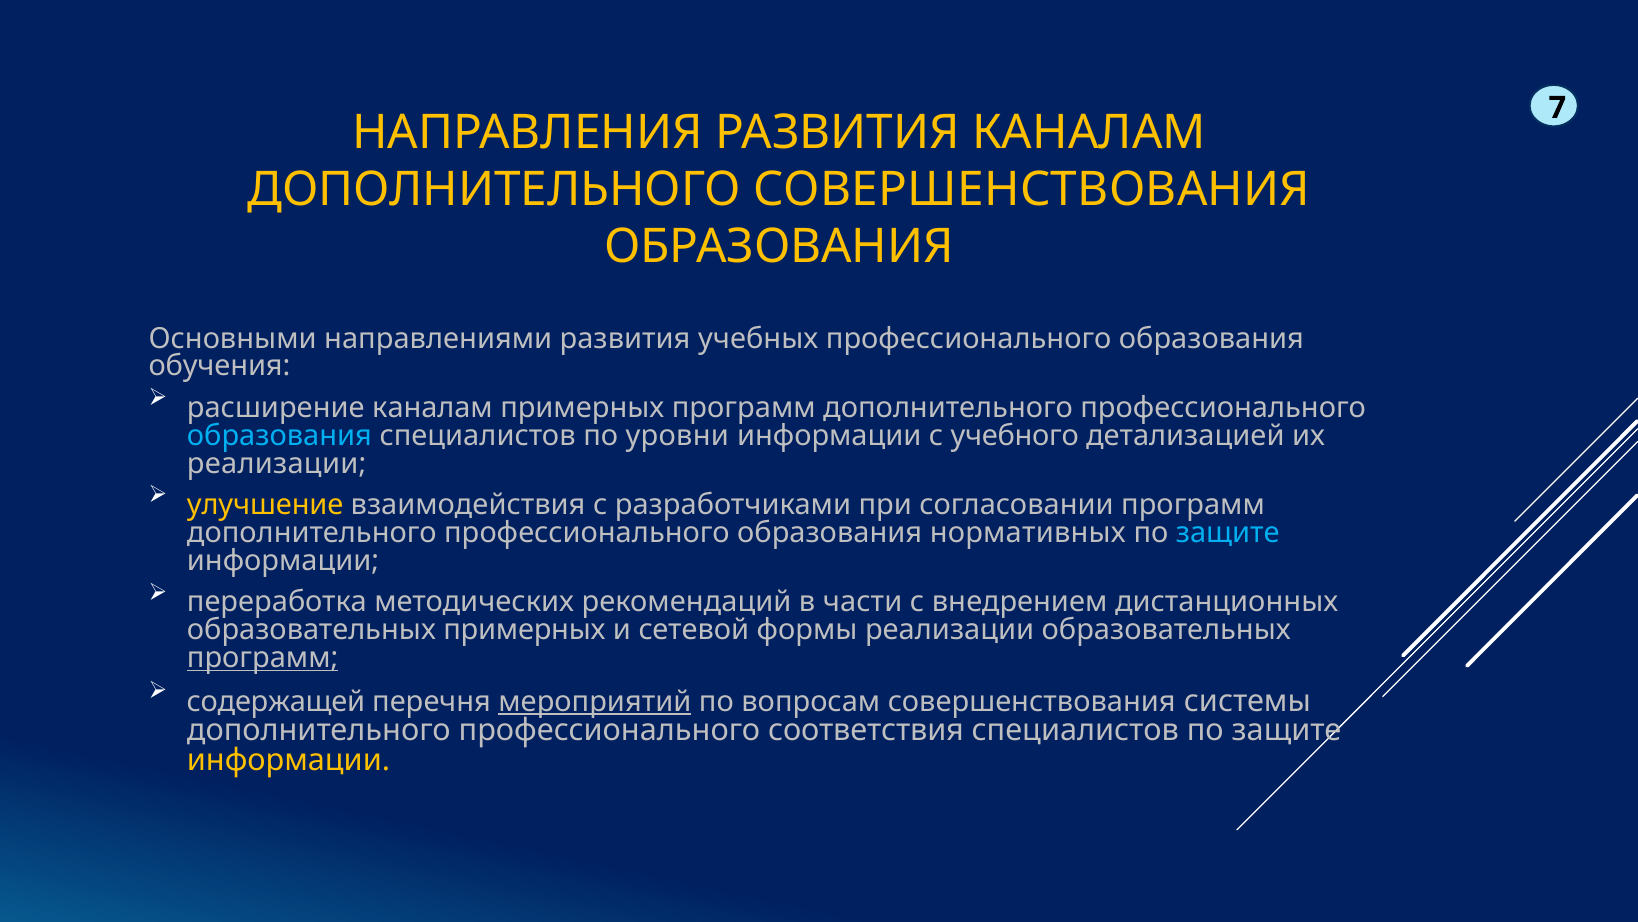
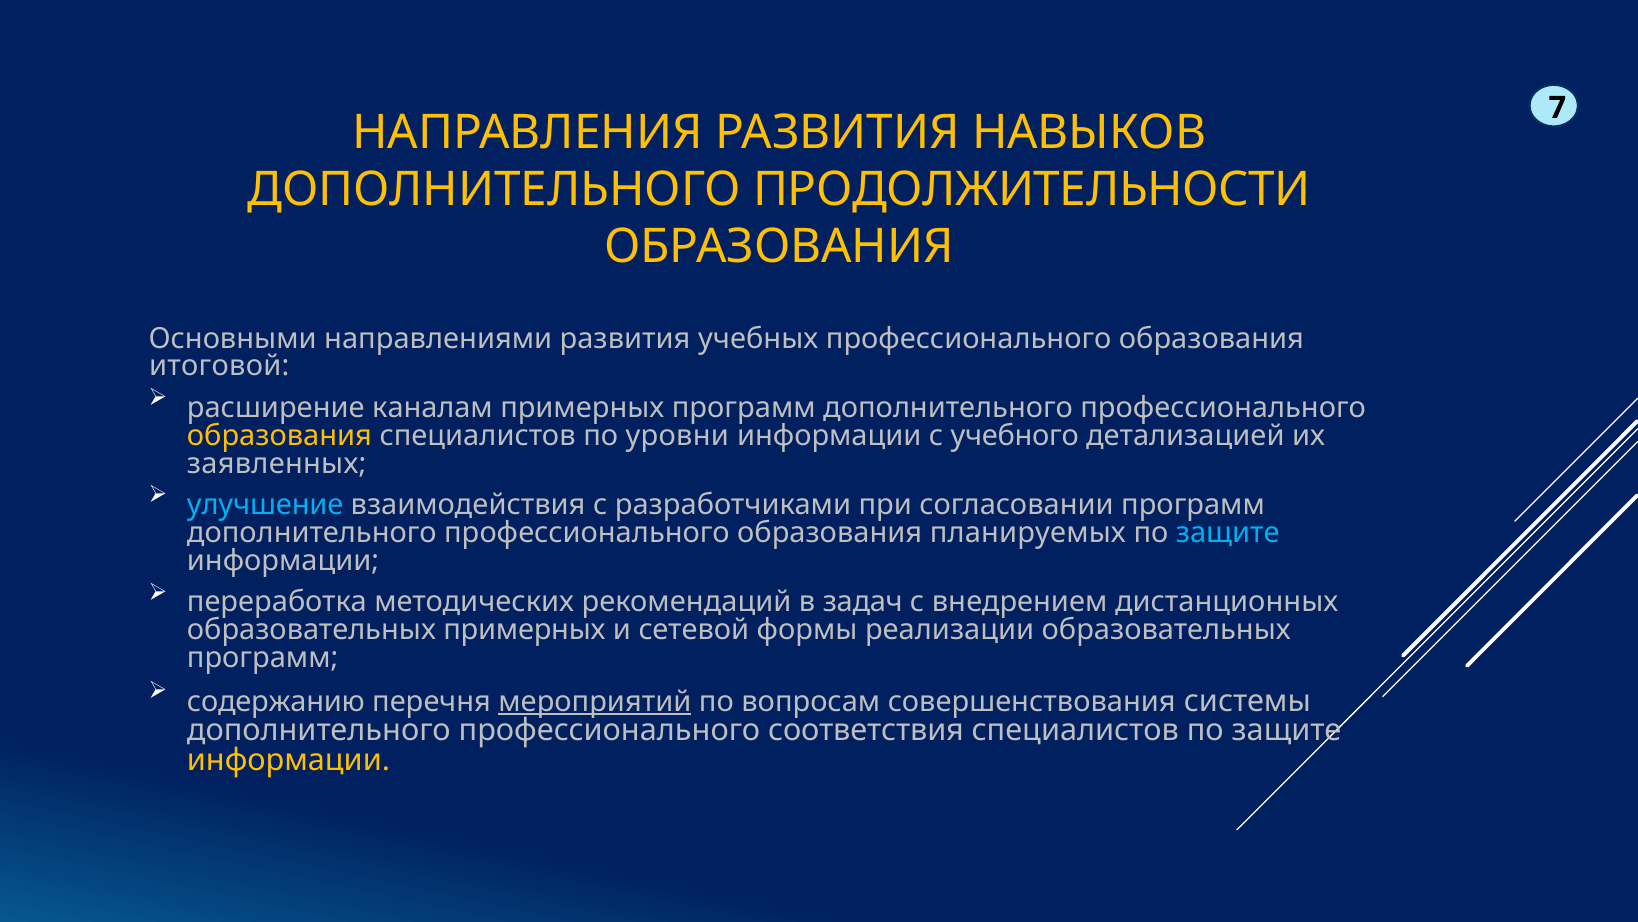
РАЗВИТИЯ КАНАЛАМ: КАНАЛАМ -> НАВЫКОВ
ДОПОЛНИТЕЛЬНОГО СОВЕРШЕНСТВОВАНИЯ: СОВЕРШЕНСТВОВАНИЯ -> ПРОДОЛЖИТЕЛЬНОСТИ
обучения: обучения -> итоговой
образования at (279, 435) colour: light blue -> yellow
реализации at (277, 463): реализации -> заявленных
улучшение colour: yellow -> light blue
нормативных: нормативных -> планируемых
части: части -> задач
программ at (263, 658) underline: present -> none
содержащей: содержащей -> содержанию
